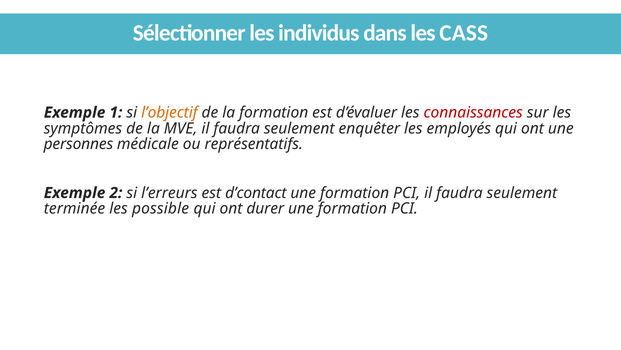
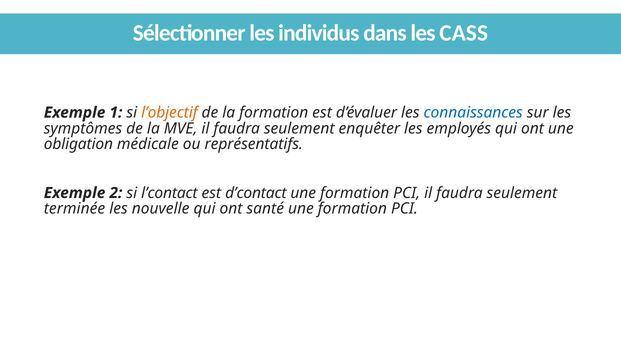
connaissances colour: red -> blue
personnes: personnes -> obligation
l’erreurs: l’erreurs -> l’contact
possible: possible -> nouvelle
durer: durer -> santé
